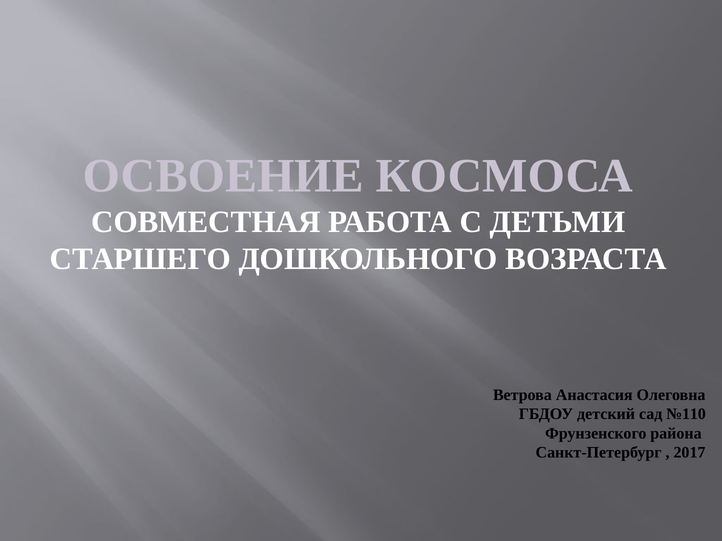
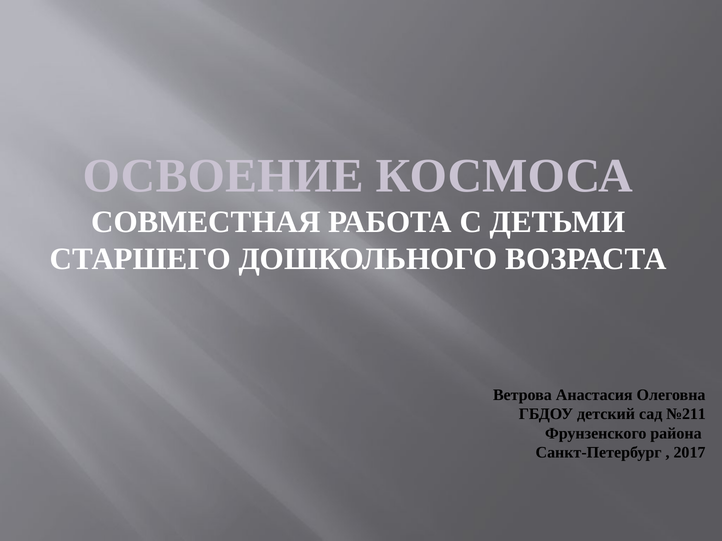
№110: №110 -> №211
